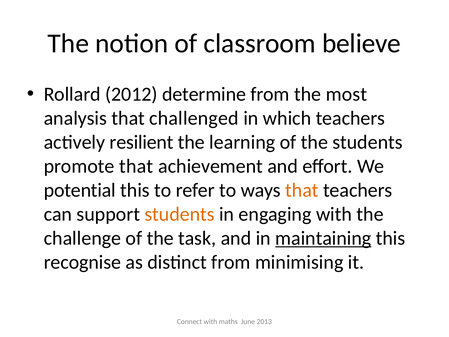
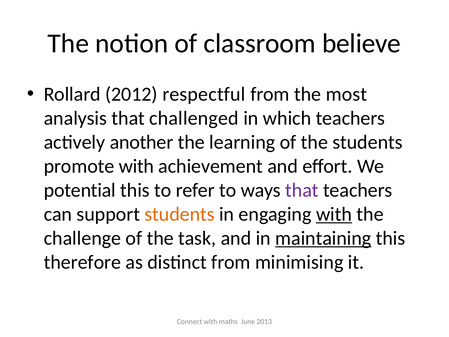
determine: determine -> respectful
resilient: resilient -> another
promote that: that -> with
that at (302, 190) colour: orange -> purple
with at (334, 214) underline: none -> present
recognise: recognise -> therefore
